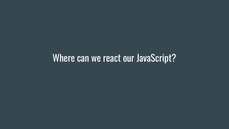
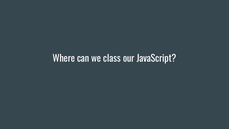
react: react -> class
